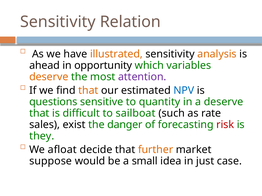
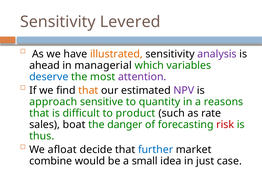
Relation: Relation -> Levered
analysis colour: orange -> purple
opportunity: opportunity -> managerial
deserve at (49, 77) colour: orange -> blue
NPV colour: blue -> purple
questions: questions -> approach
a deserve: deserve -> reasons
sailboat: sailboat -> product
exist: exist -> boat
they: they -> thus
further colour: orange -> blue
suppose: suppose -> combine
